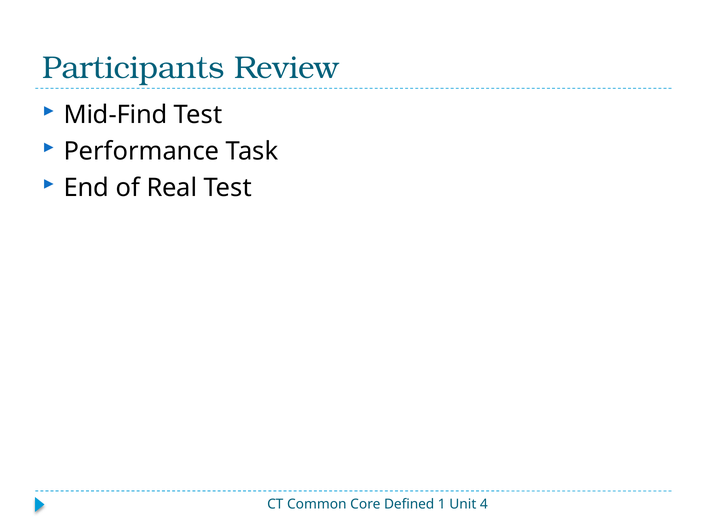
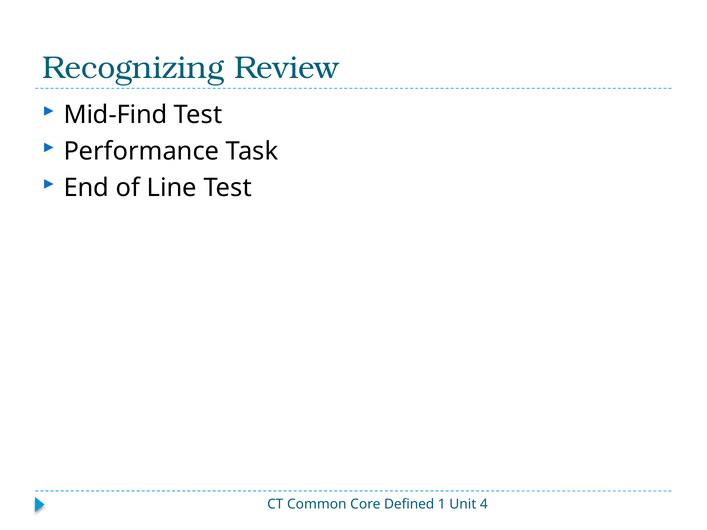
Participants: Participants -> Recognizing
Real: Real -> Line
